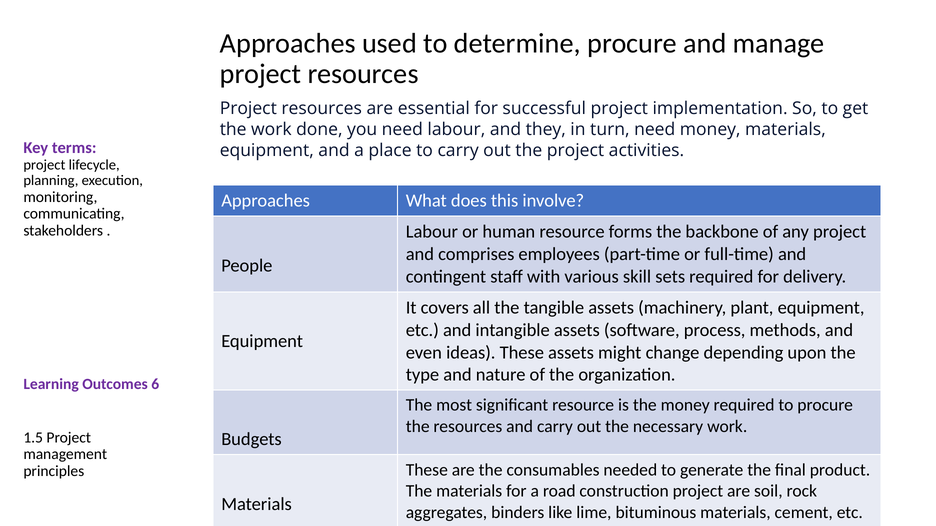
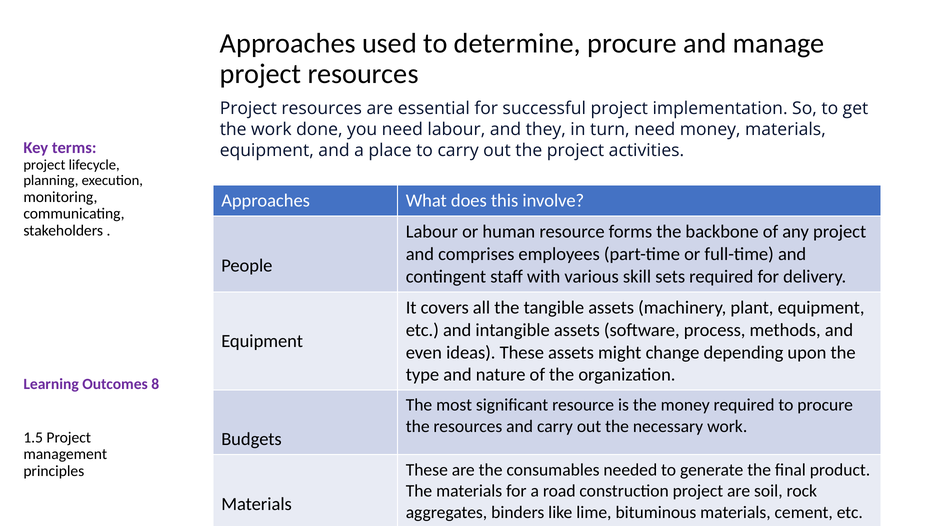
6: 6 -> 8
